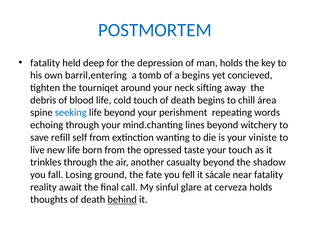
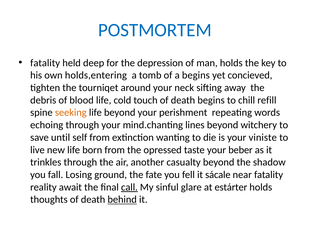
barril,entering: barril,entering -> holds,entering
área: área -> refill
seeking colour: blue -> orange
refill: refill -> until
your touch: touch -> beber
call underline: none -> present
cerveza: cerveza -> estárter
